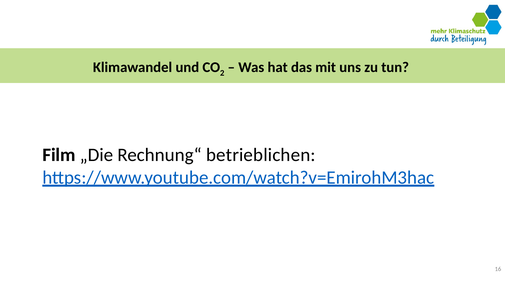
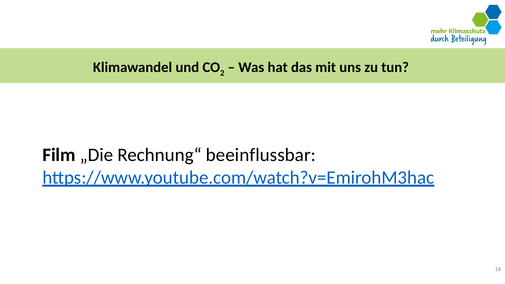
betrieblichen: betrieblichen -> beeinflussbar
